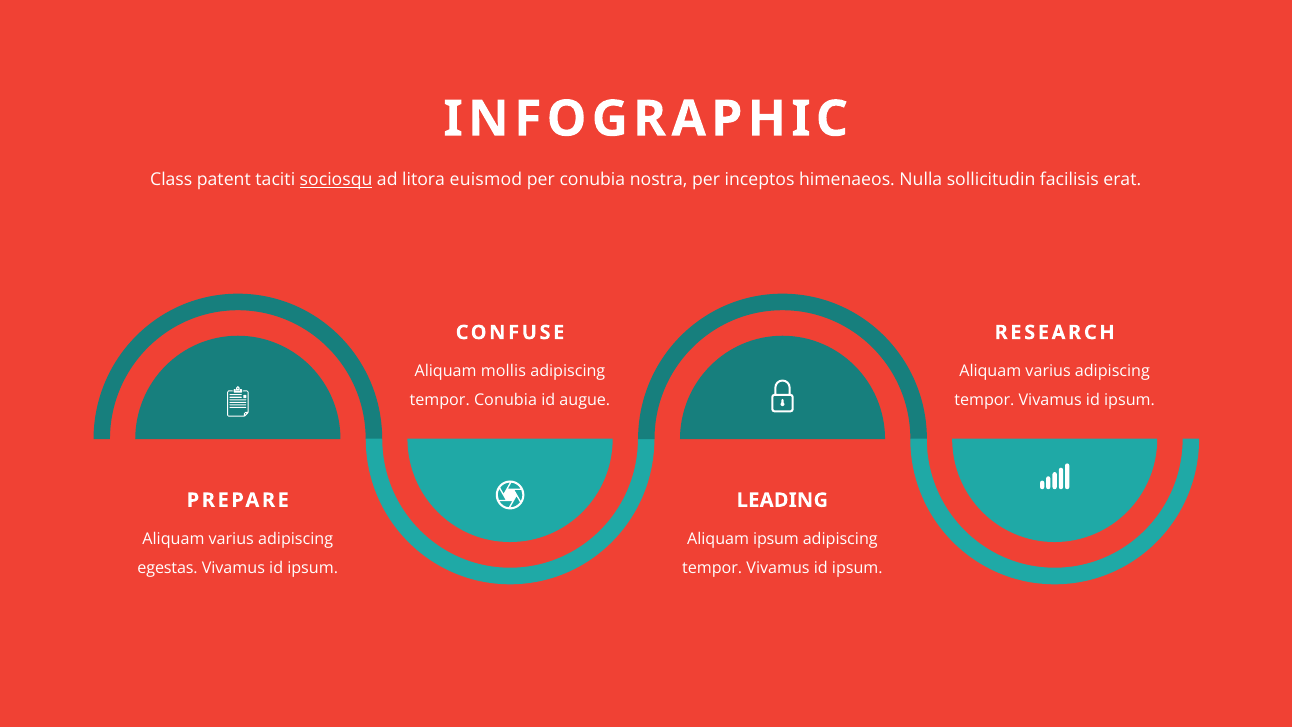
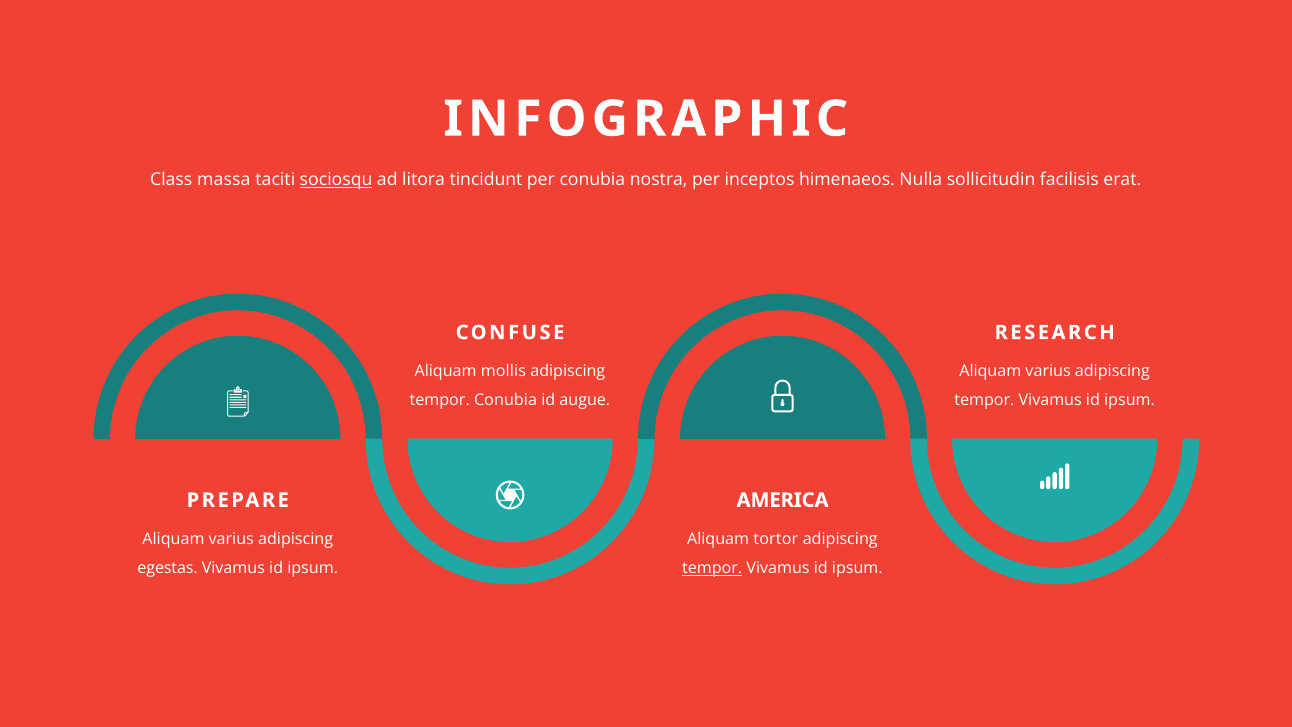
patent: patent -> massa
euismod: euismod -> tincidunt
LEADING: LEADING -> AMERICA
Aliquam ipsum: ipsum -> tortor
tempor at (712, 568) underline: none -> present
